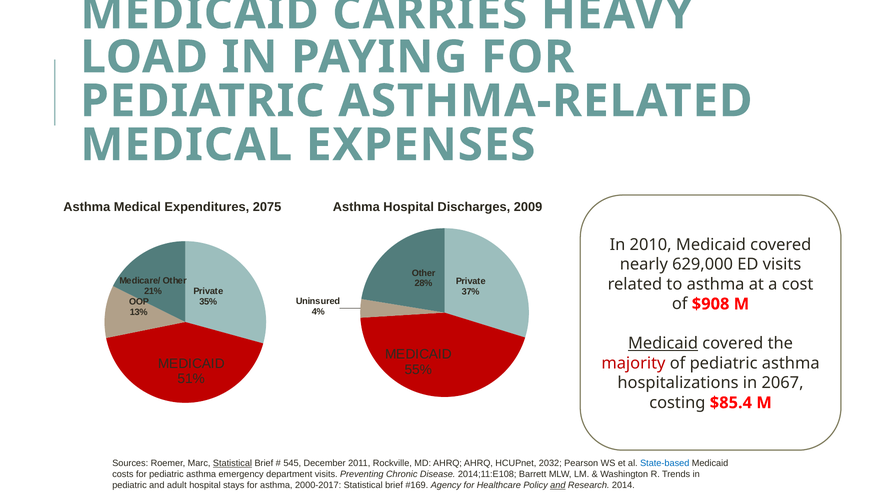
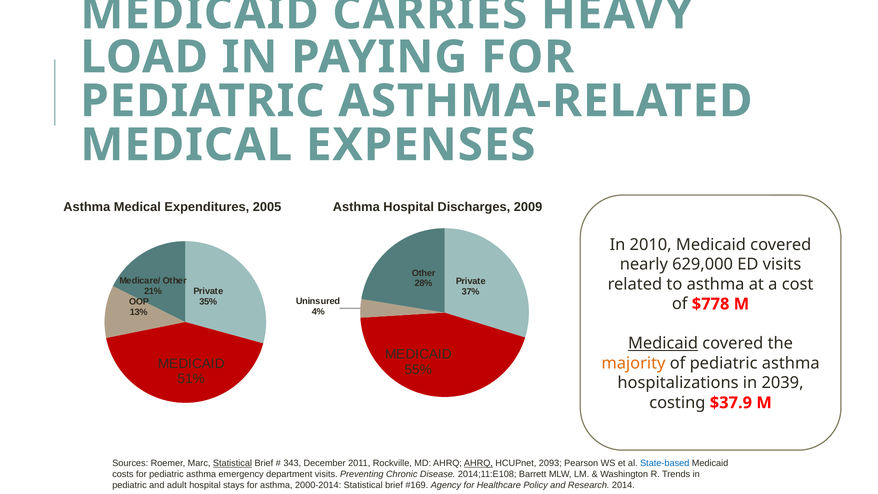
2075: 2075 -> 2005
$908: $908 -> $778
majority colour: red -> orange
2067: 2067 -> 2039
$85.4: $85.4 -> $37.9
545: 545 -> 343
AHRQ at (478, 463) underline: none -> present
2032: 2032 -> 2093
2000-2017: 2000-2017 -> 2000-2014
and at (558, 485) underline: present -> none
